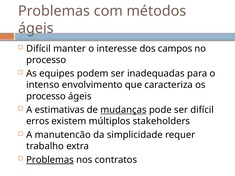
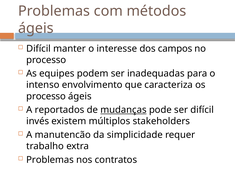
estimativas: estimativas -> reportados
erros: erros -> invés
Problemas at (50, 160) underline: present -> none
